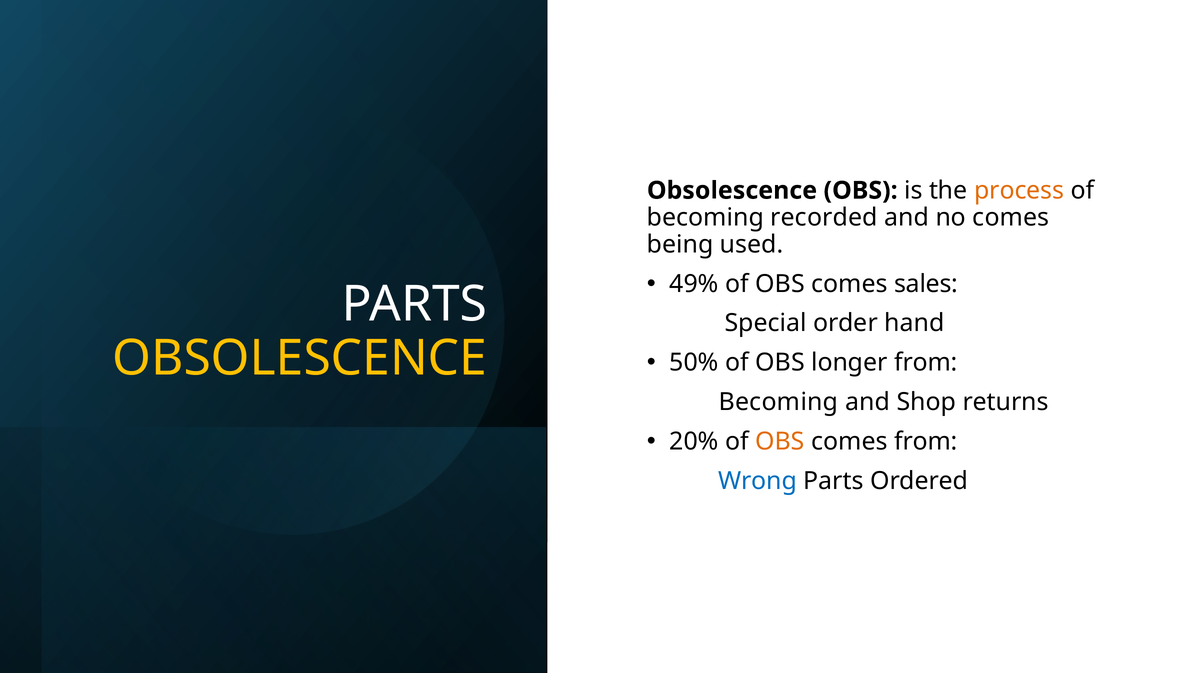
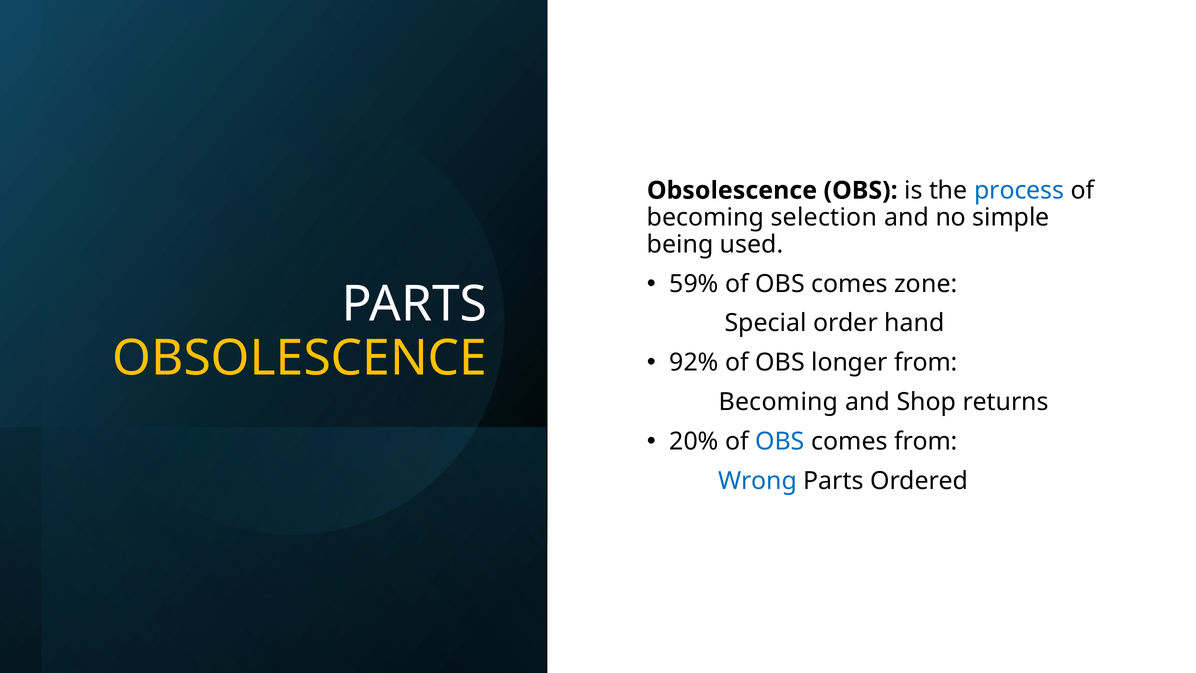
process colour: orange -> blue
recorded: recorded -> selection
no comes: comes -> simple
49%: 49% -> 59%
sales: sales -> zone
50%: 50% -> 92%
OBS at (780, 441) colour: orange -> blue
